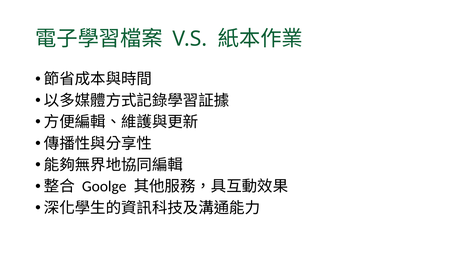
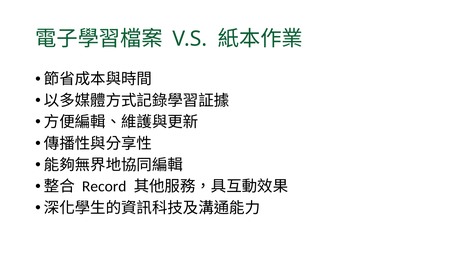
Goolge: Goolge -> Record
